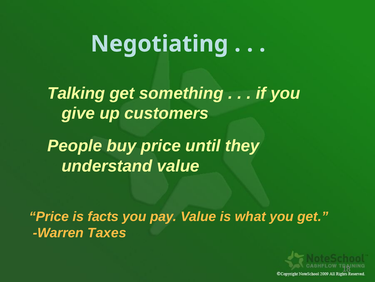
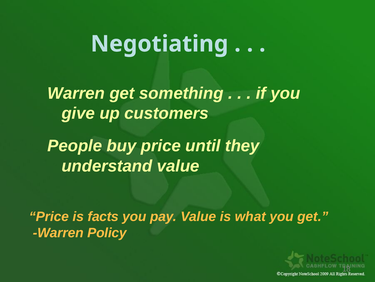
Talking at (76, 93): Talking -> Warren
Taxes: Taxes -> Policy
